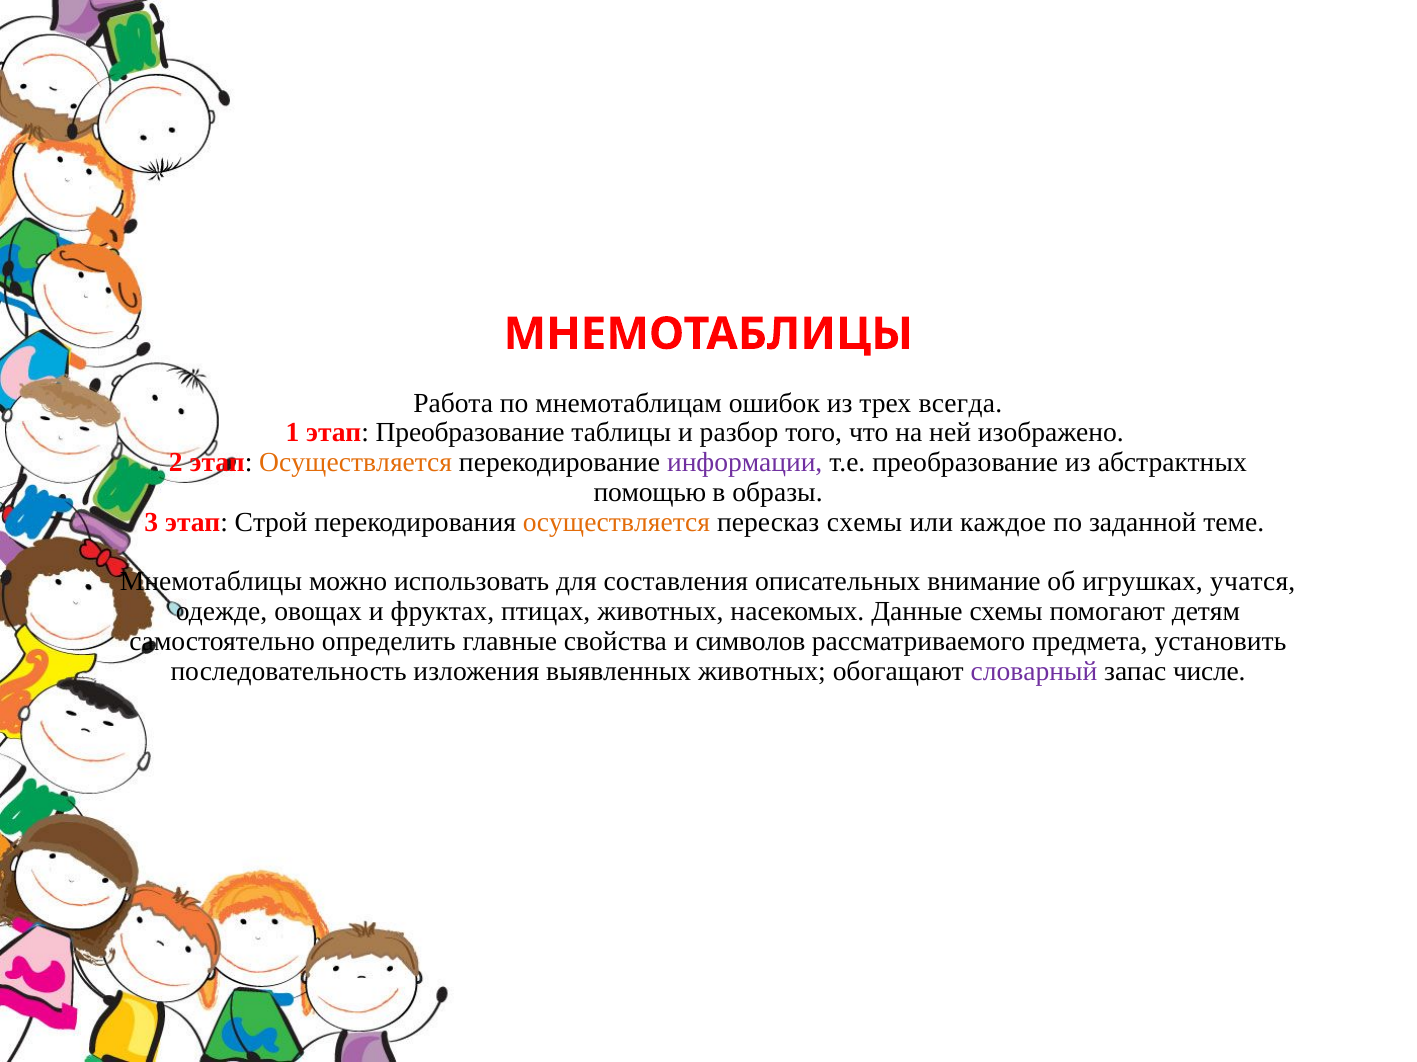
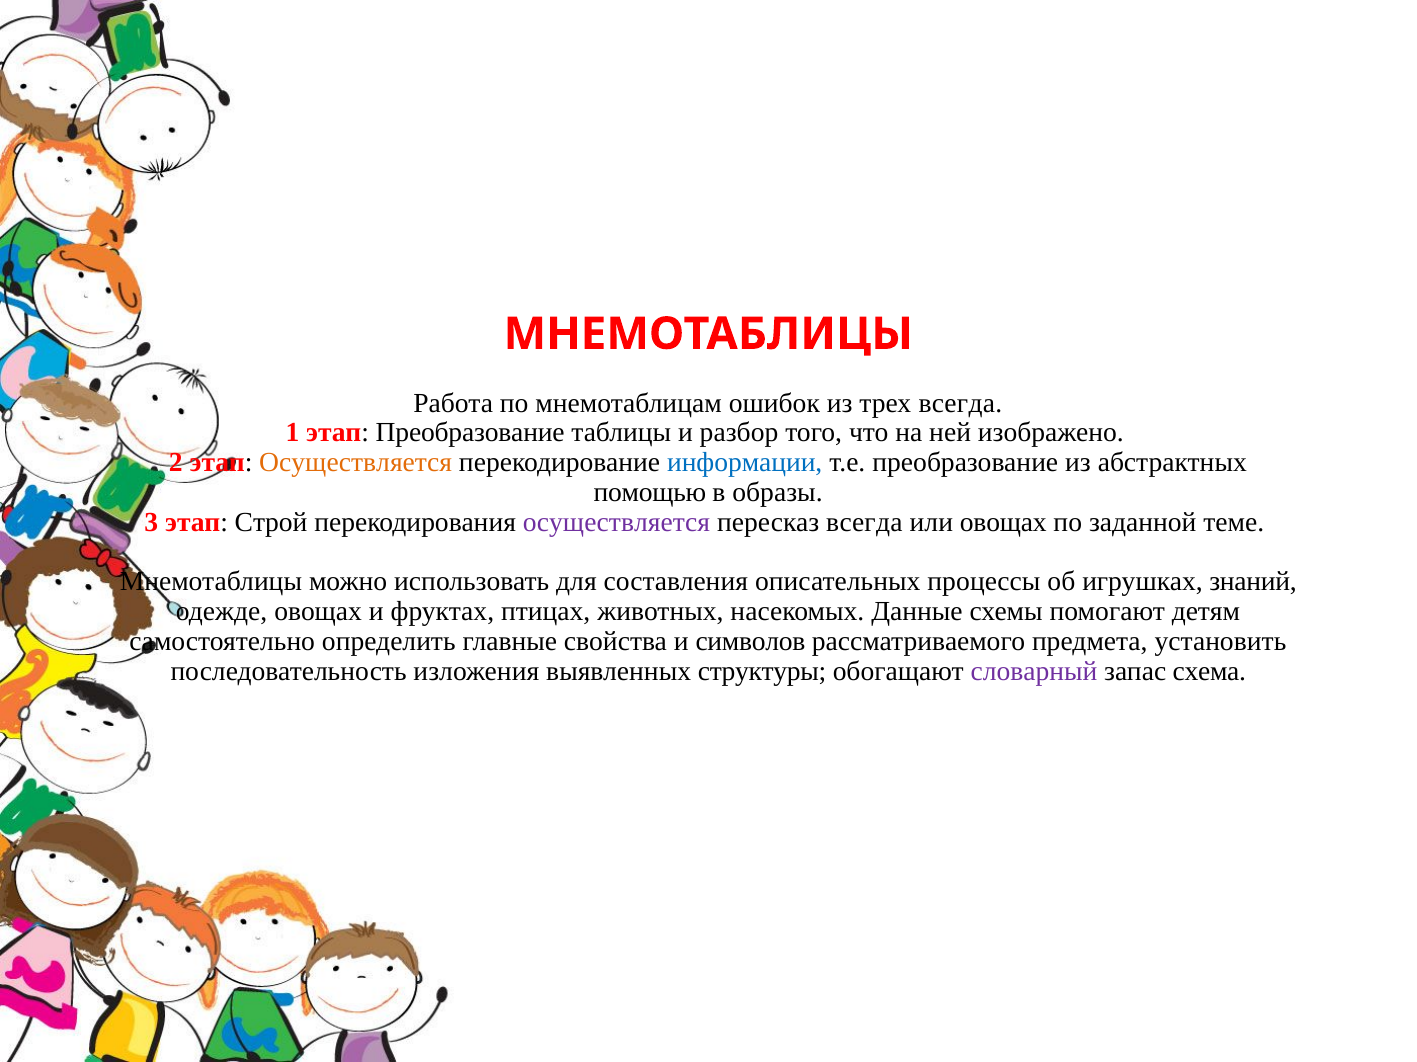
информации colour: purple -> blue
осуществляется at (616, 523) colour: orange -> purple
пересказ схемы: схемы -> всегда
или каждое: каждое -> овощах
внимание: внимание -> процессы
учатся: учатся -> знаний
выявленных животных: животных -> структуры
числе: числе -> схема
